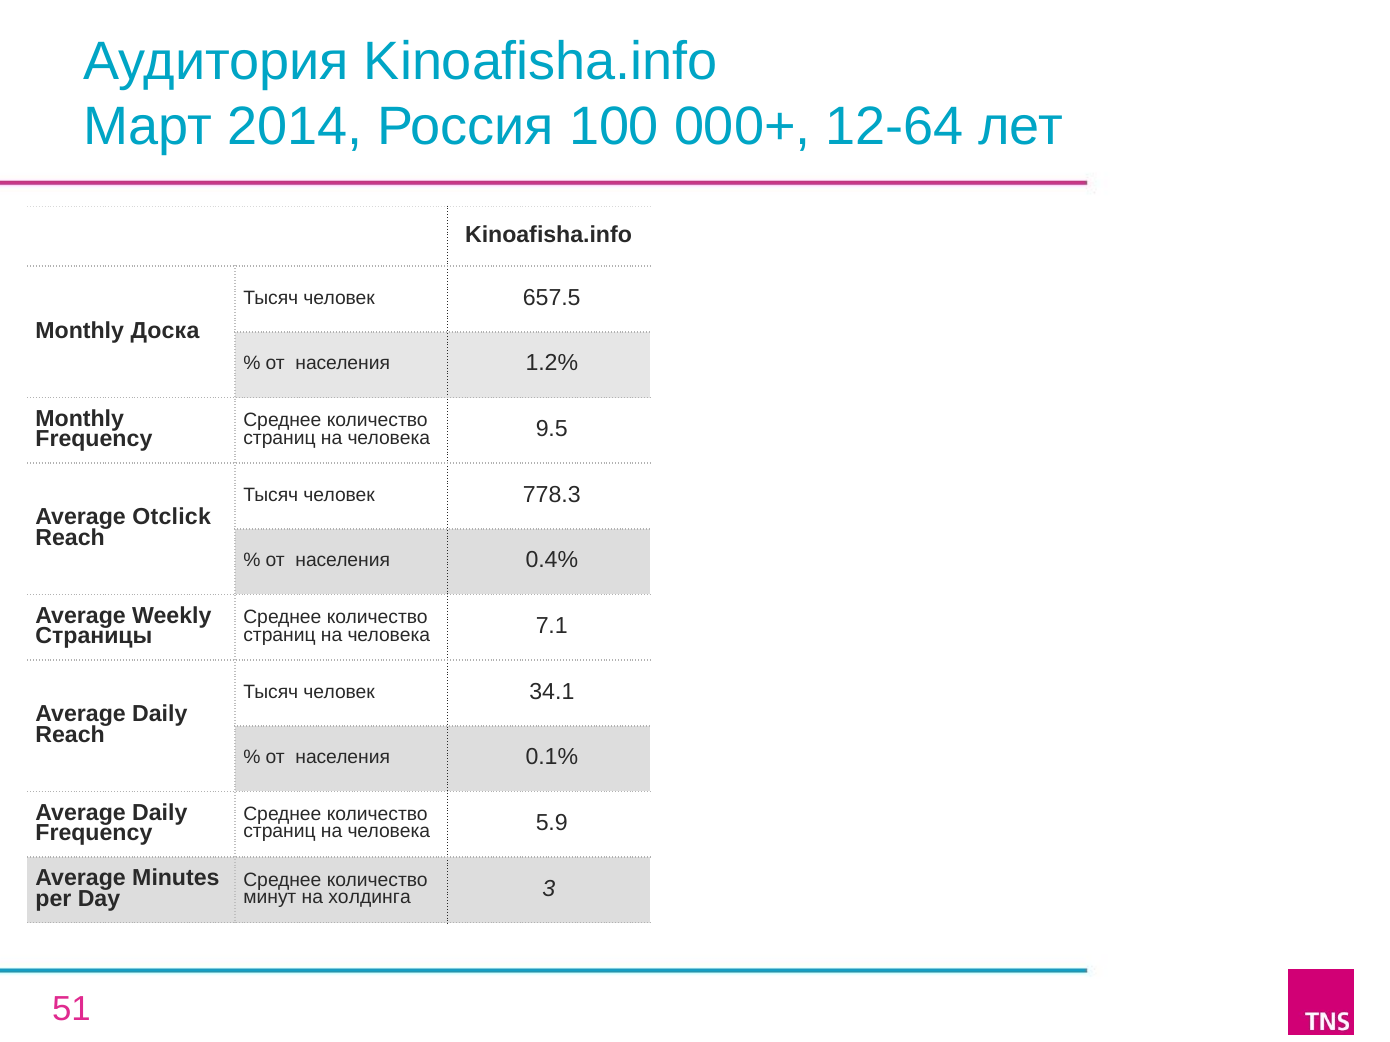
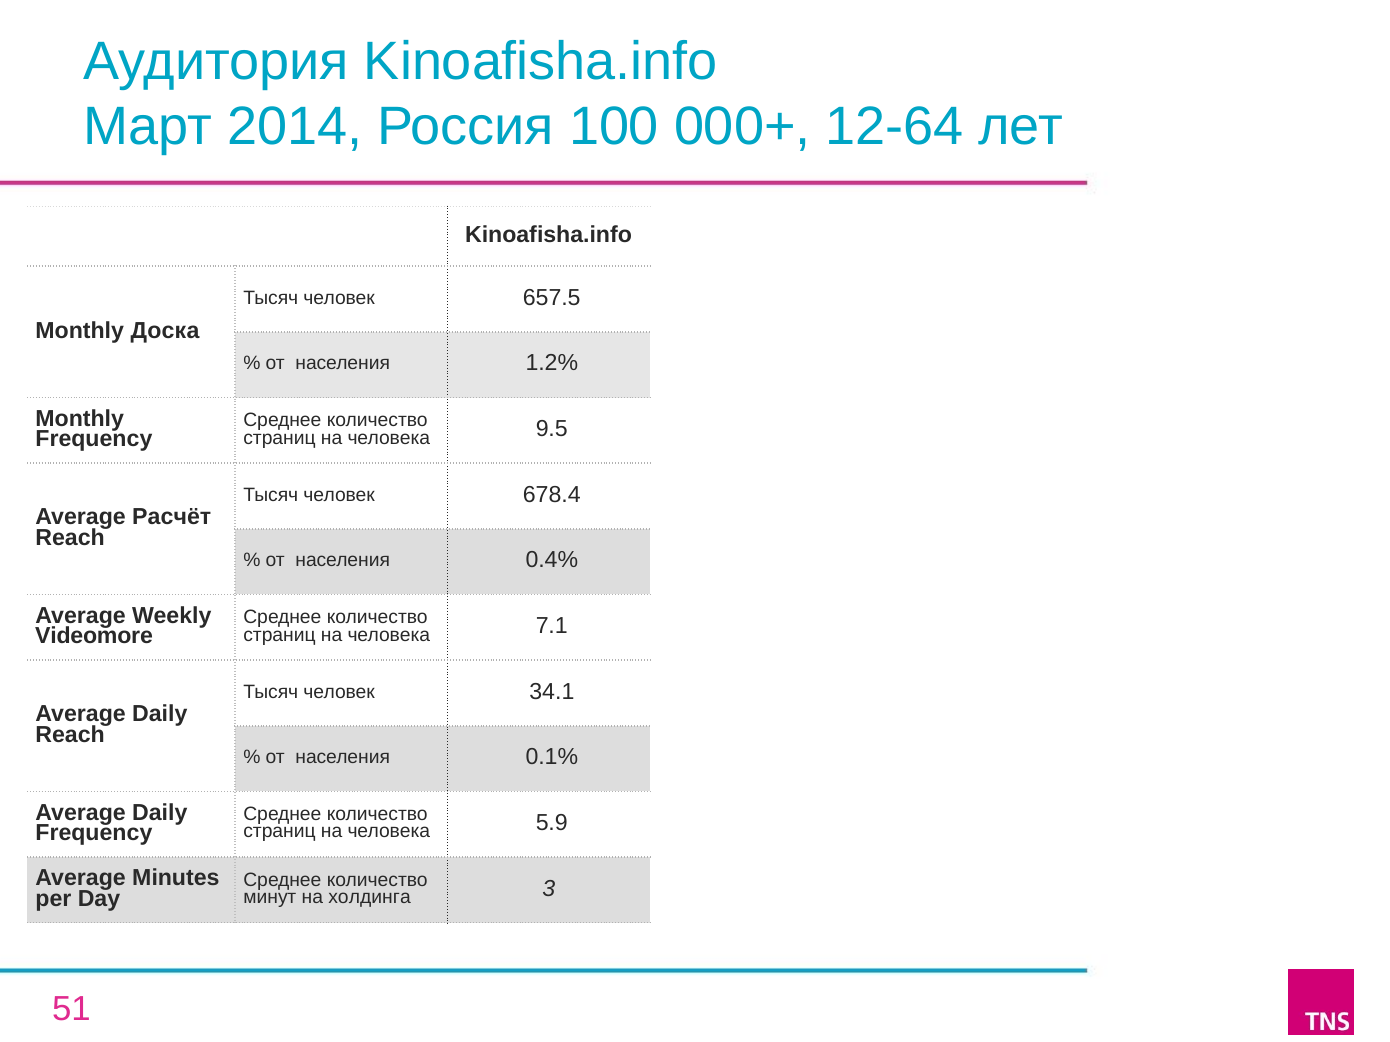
778.3: 778.3 -> 678.4
Otclick: Otclick -> Расчёт
Страницы: Страницы -> Videomore
